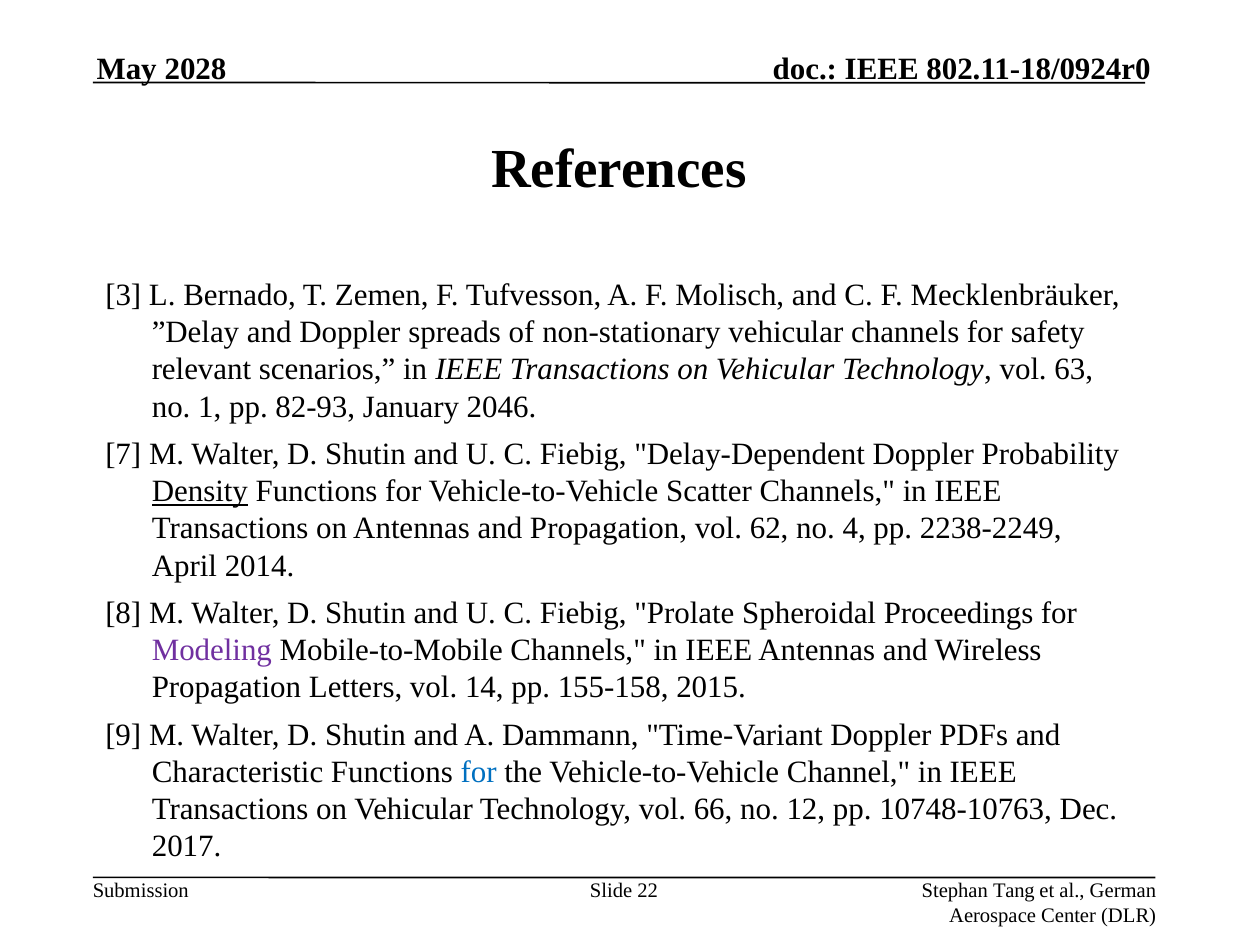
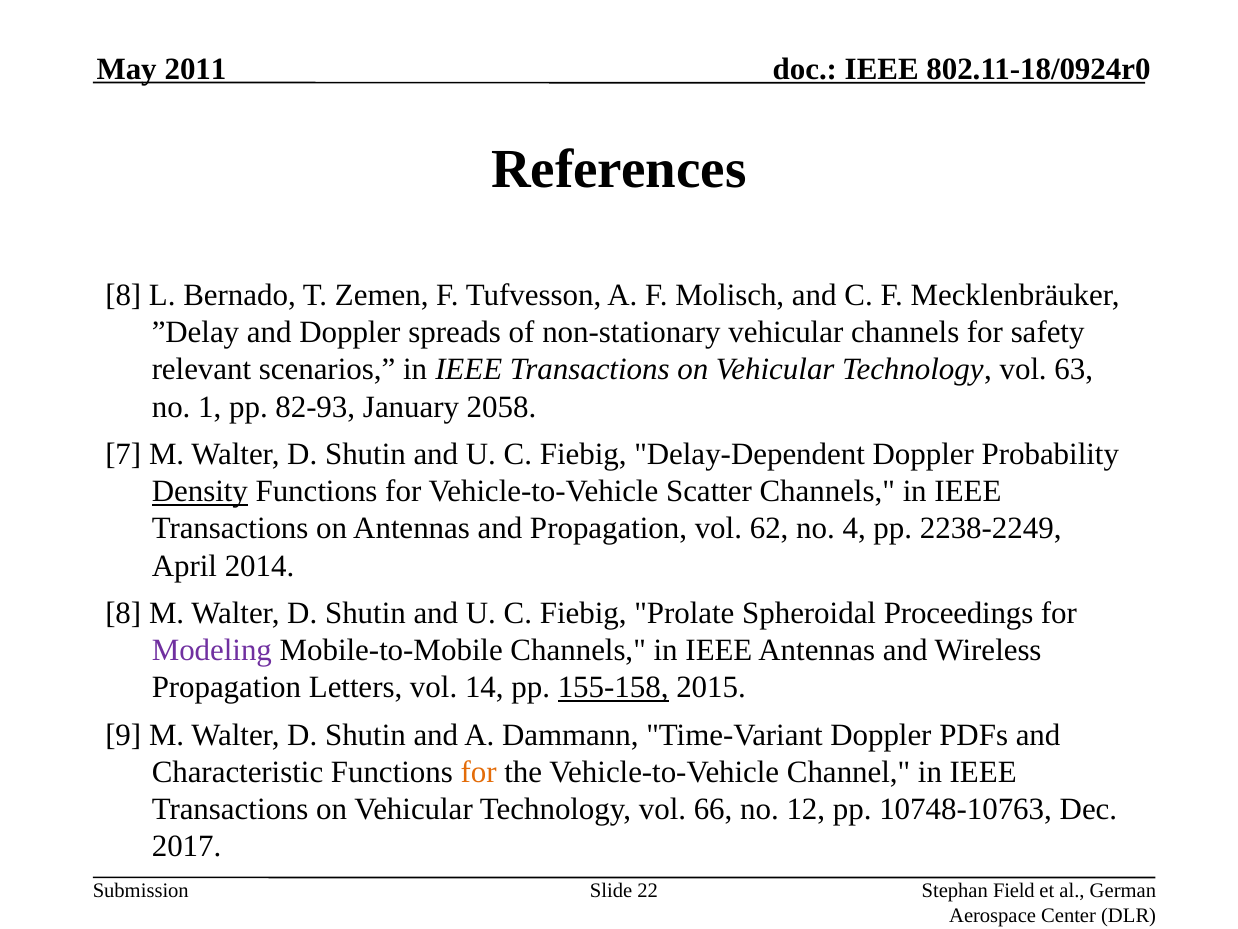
2028: 2028 -> 2011
3 at (123, 295): 3 -> 8
2046: 2046 -> 2058
155-158 underline: none -> present
for at (479, 772) colour: blue -> orange
Tang: Tang -> Field
